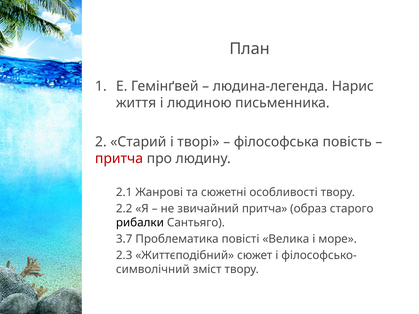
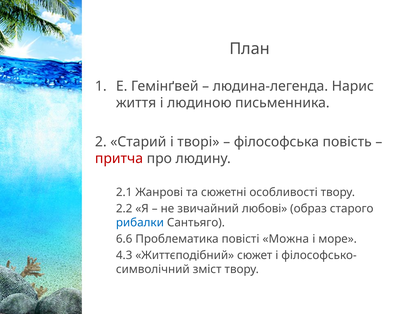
звичайний притча: притча -> любові
рибалки colour: black -> blue
3.7: 3.7 -> 6.6
Велика: Велика -> Можна
2.3: 2.3 -> 4.3
